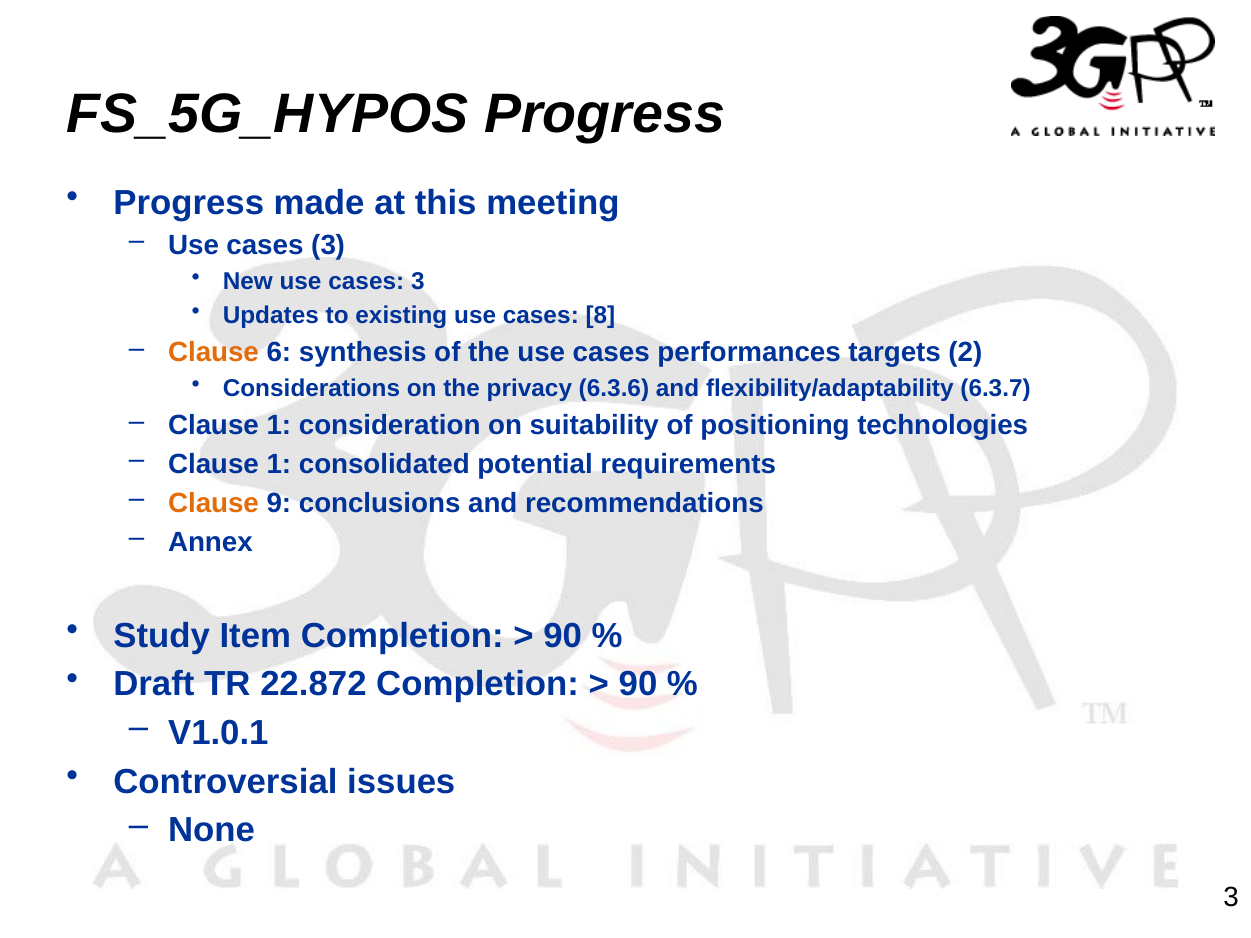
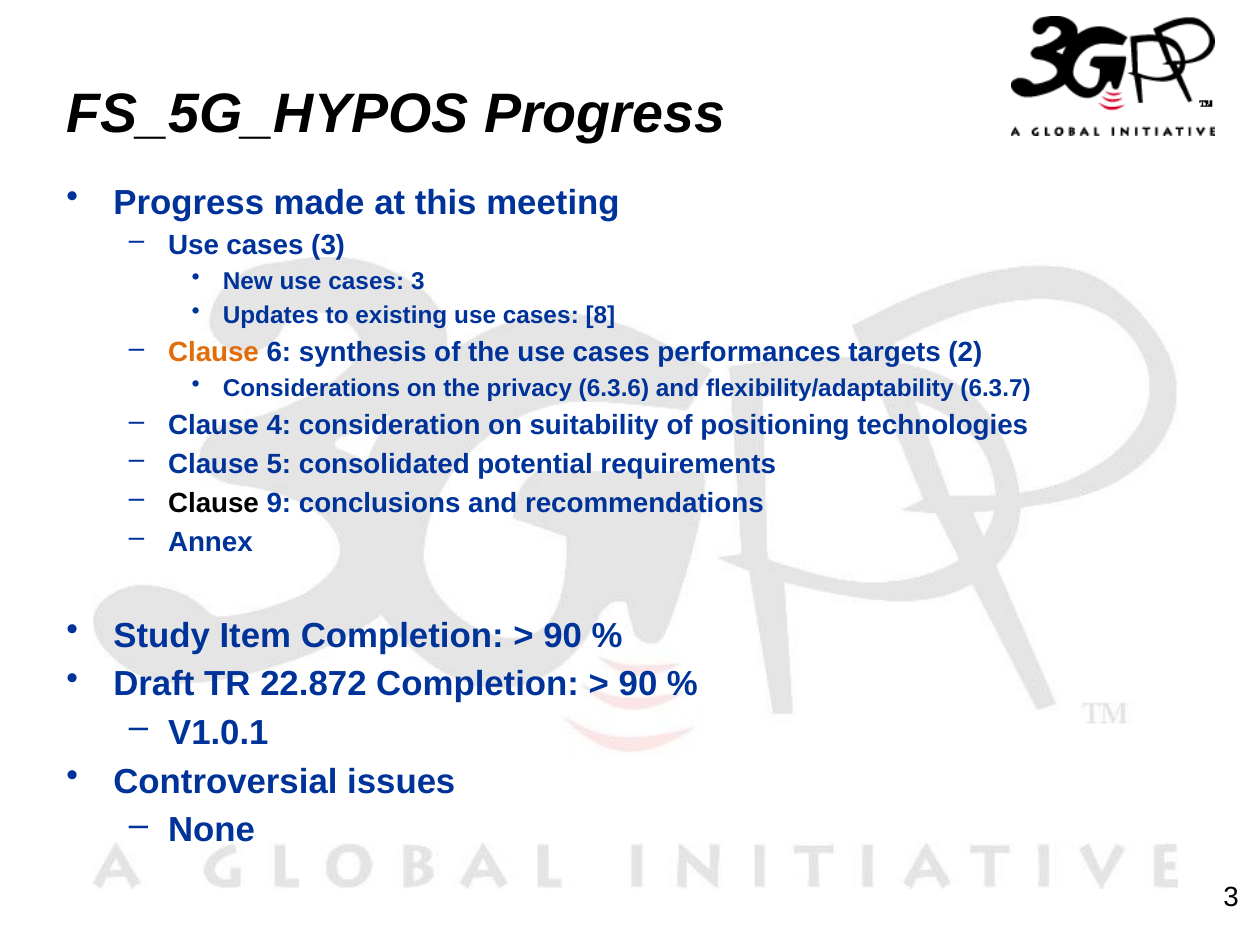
1 at (279, 426): 1 -> 4
1 at (279, 464): 1 -> 5
Clause at (214, 503) colour: orange -> black
